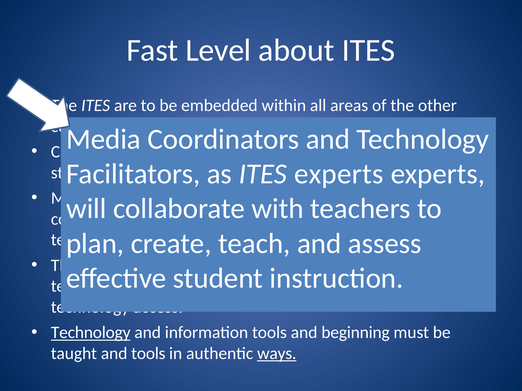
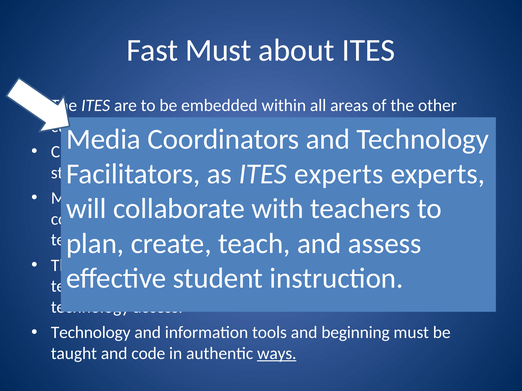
Fast Level: Level -> Must
Technology at (91, 333) underline: present -> none
and tools: tools -> code
